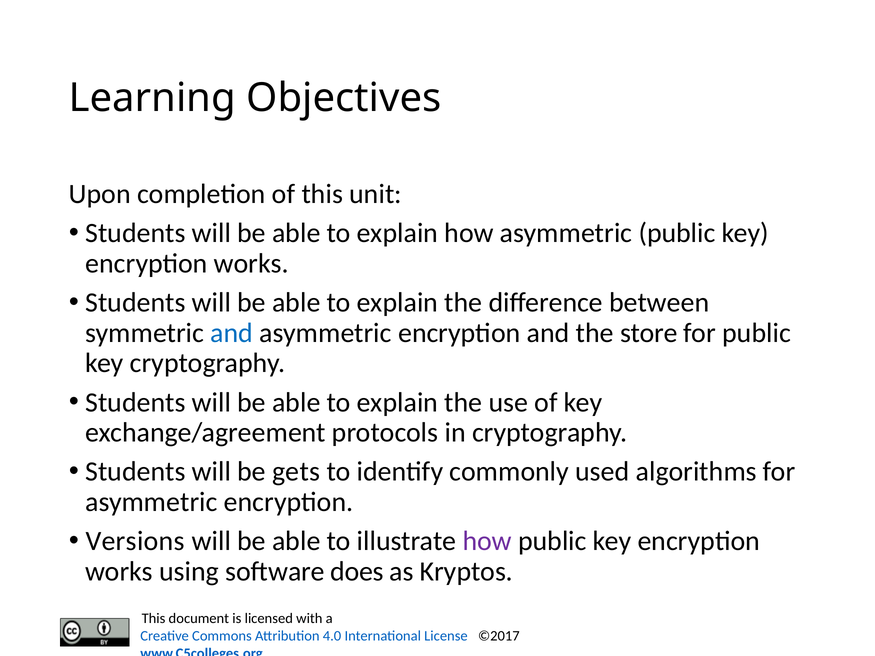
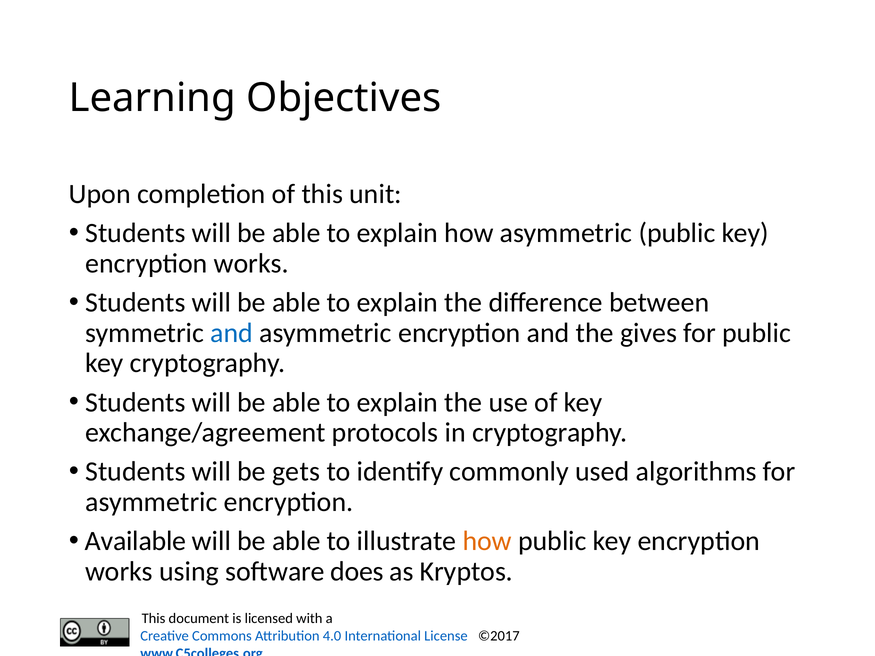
store: store -> gives
Versions: Versions -> Available
how at (487, 541) colour: purple -> orange
